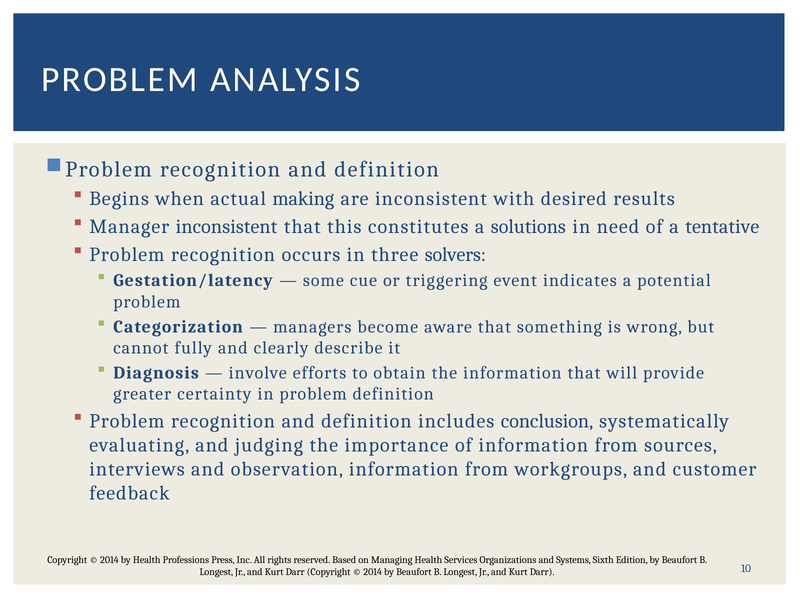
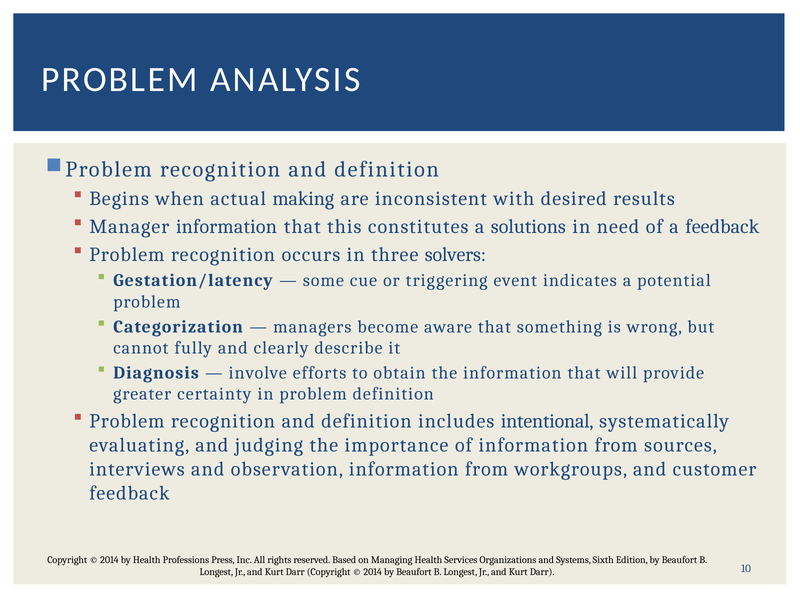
Manager inconsistent: inconsistent -> information
a tentative: tentative -> feedback
conclusion: conclusion -> intentional
